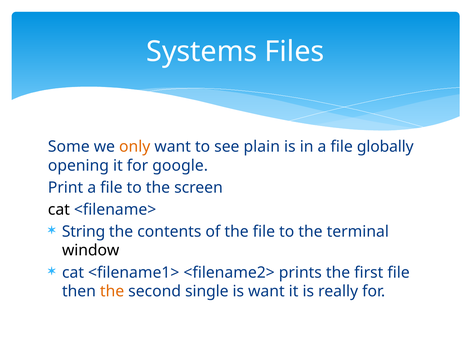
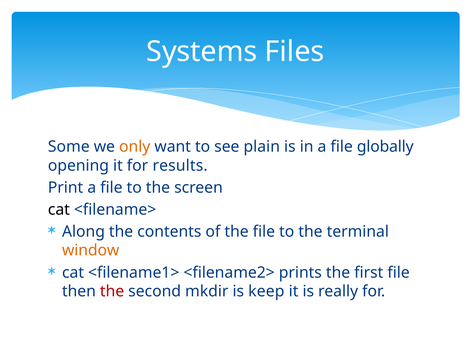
google: google -> results
String: String -> Along
window colour: black -> orange
the at (112, 291) colour: orange -> red
single: single -> mkdir
is want: want -> keep
